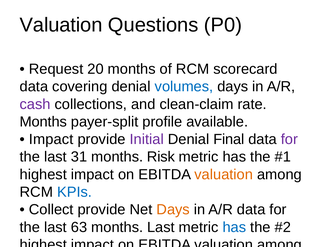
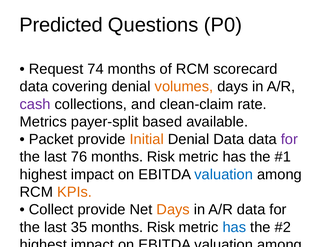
Valuation at (61, 25): Valuation -> Predicted
20: 20 -> 74
volumes colour: blue -> orange
Months at (43, 122): Months -> Metrics
profile: profile -> based
Impact at (51, 139): Impact -> Packet
Initial colour: purple -> orange
Denial Final: Final -> Data
31: 31 -> 76
valuation at (224, 174) colour: orange -> blue
KPIs at (75, 192) colour: blue -> orange
63: 63 -> 35
Last at (161, 227): Last -> Risk
